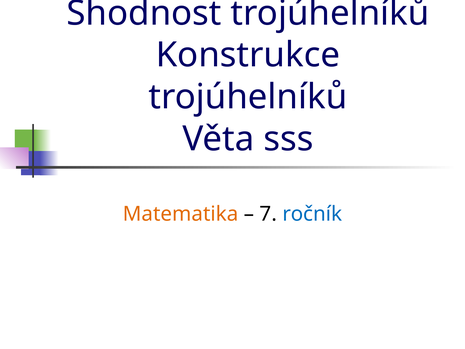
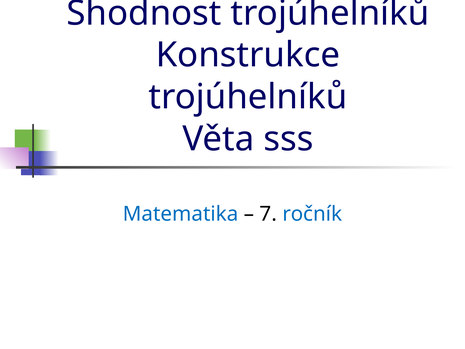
Matematika colour: orange -> blue
